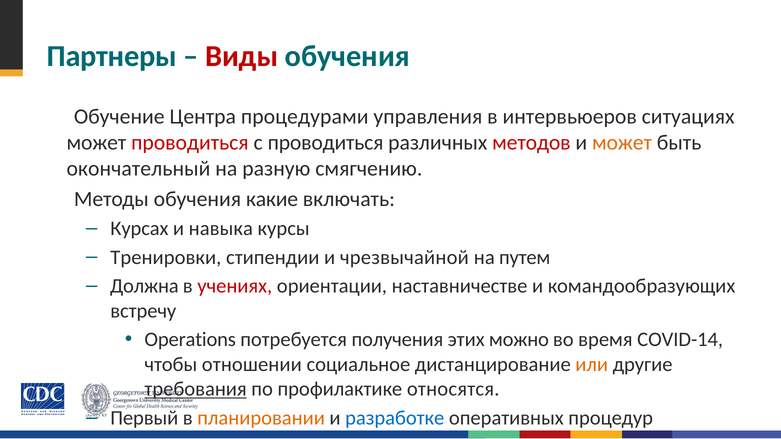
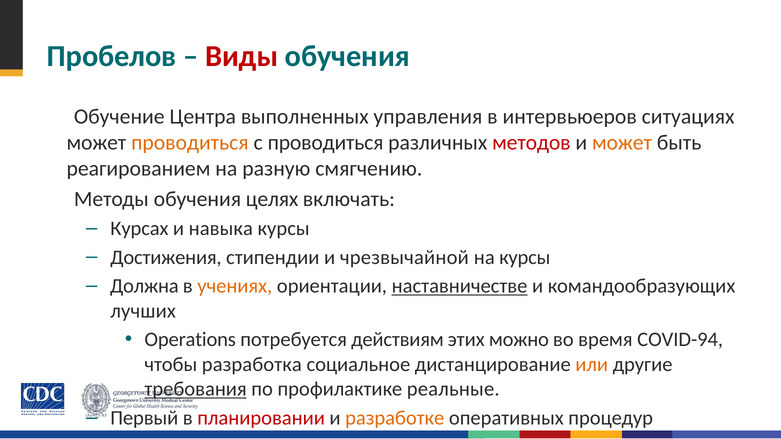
Партнеры: Партнеры -> Пробелов
процедурами: процедурами -> выполненных
проводиться at (190, 143) colour: red -> orange
окончательный: окончательный -> реагированием
какие: какие -> целях
Тренировки: Тренировки -> Достижения
на путем: путем -> курсы
учениях colour: red -> orange
наставничестве underline: none -> present
встречу: встречу -> лучших
получения: получения -> действиям
COVID-14: COVID-14 -> COVID-94
отношении: отношении -> разработка
относятся: относятся -> реальные
планировании colour: orange -> red
разработке colour: blue -> orange
